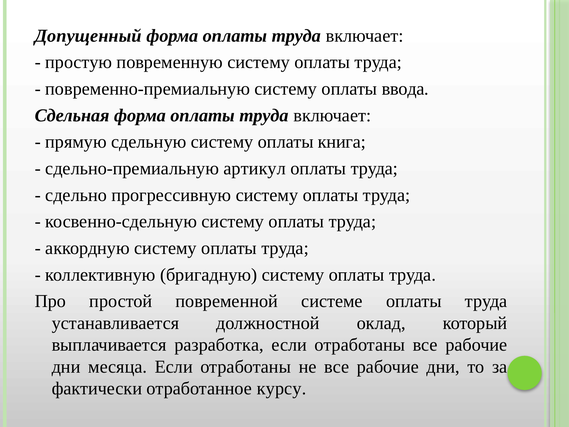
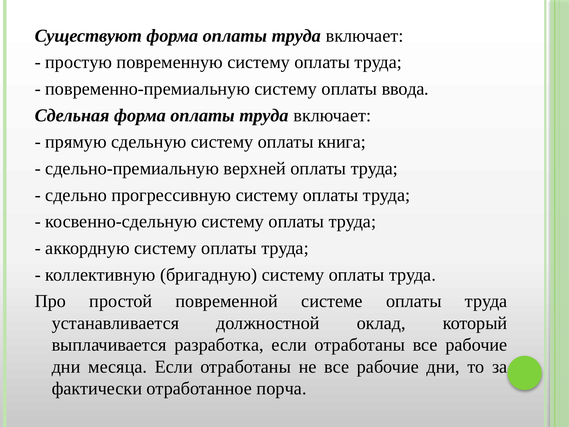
Допущенный: Допущенный -> Существуют
артикул: артикул -> верхней
курсу: курсу -> порча
